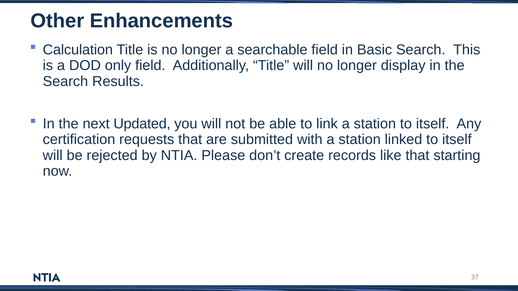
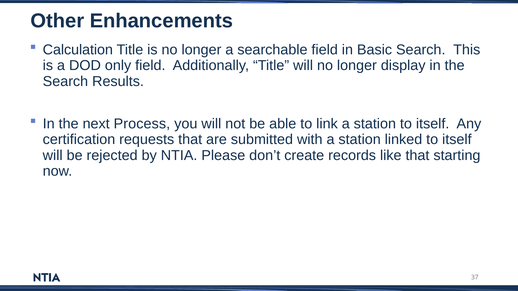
Updated: Updated -> Process
